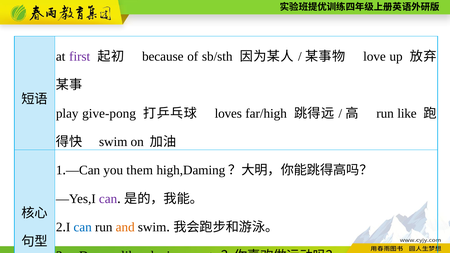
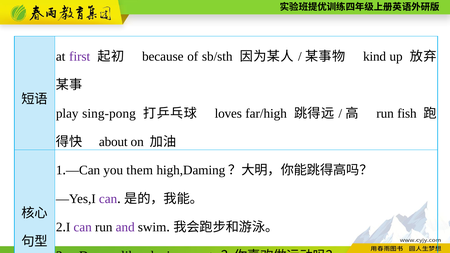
love: love -> kind
give-pong: give-pong -> sing-pong
run like: like -> fish
swim at (113, 142): swim -> about
can at (83, 227) colour: blue -> purple
and colour: orange -> purple
